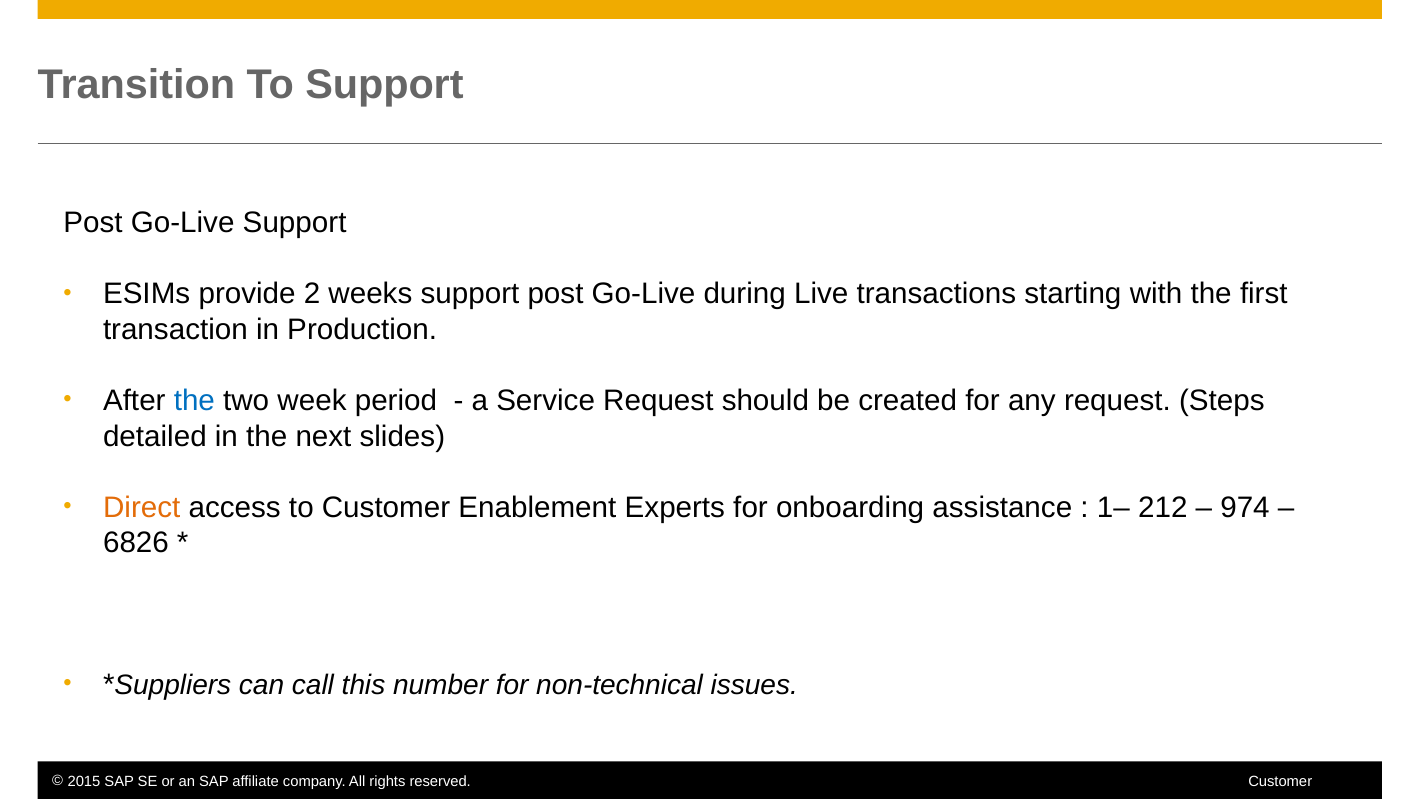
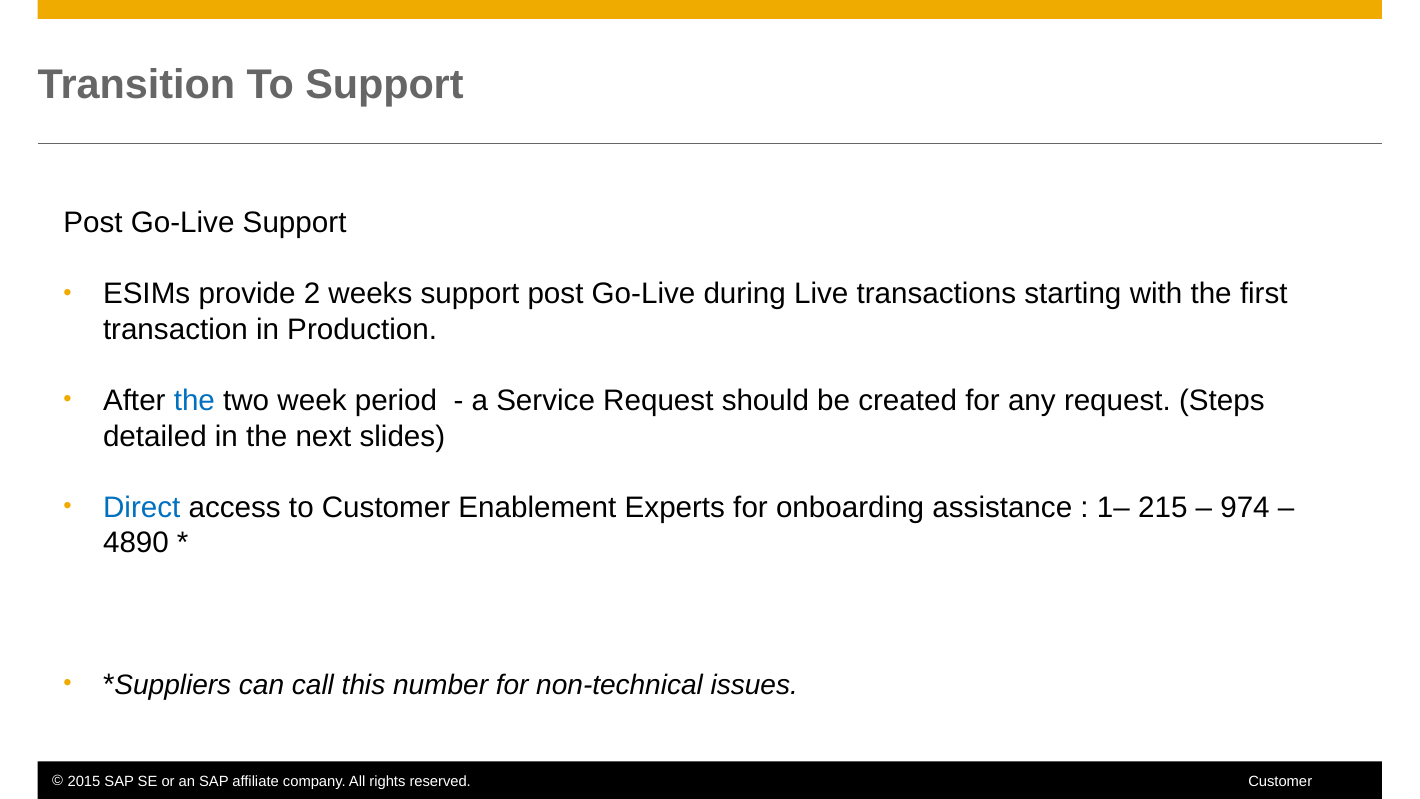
Direct colour: orange -> blue
212: 212 -> 215
6826: 6826 -> 4890
